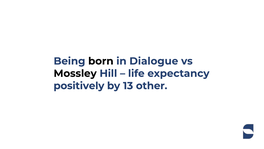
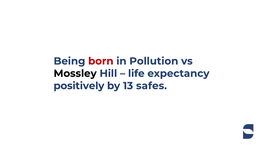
born colour: black -> red
Dialogue: Dialogue -> Pollution
other: other -> safes
